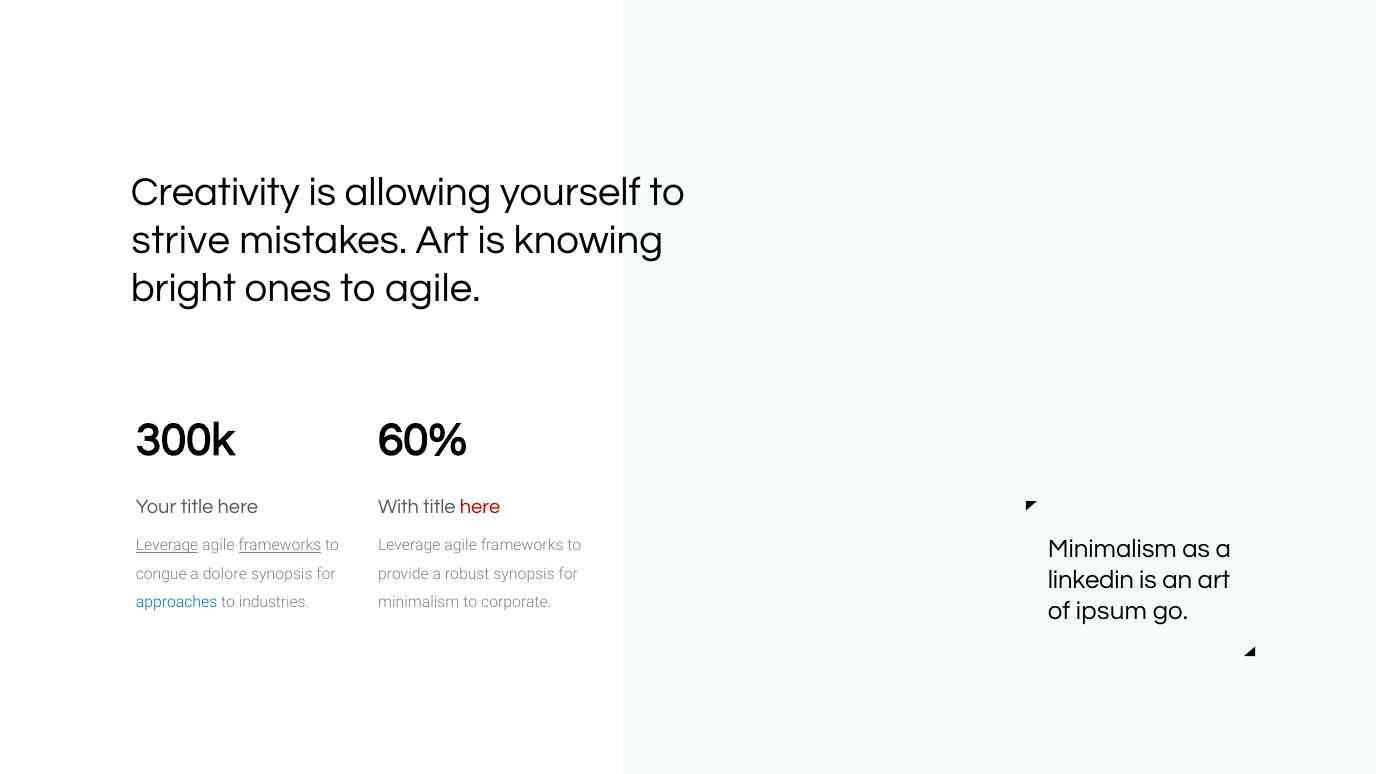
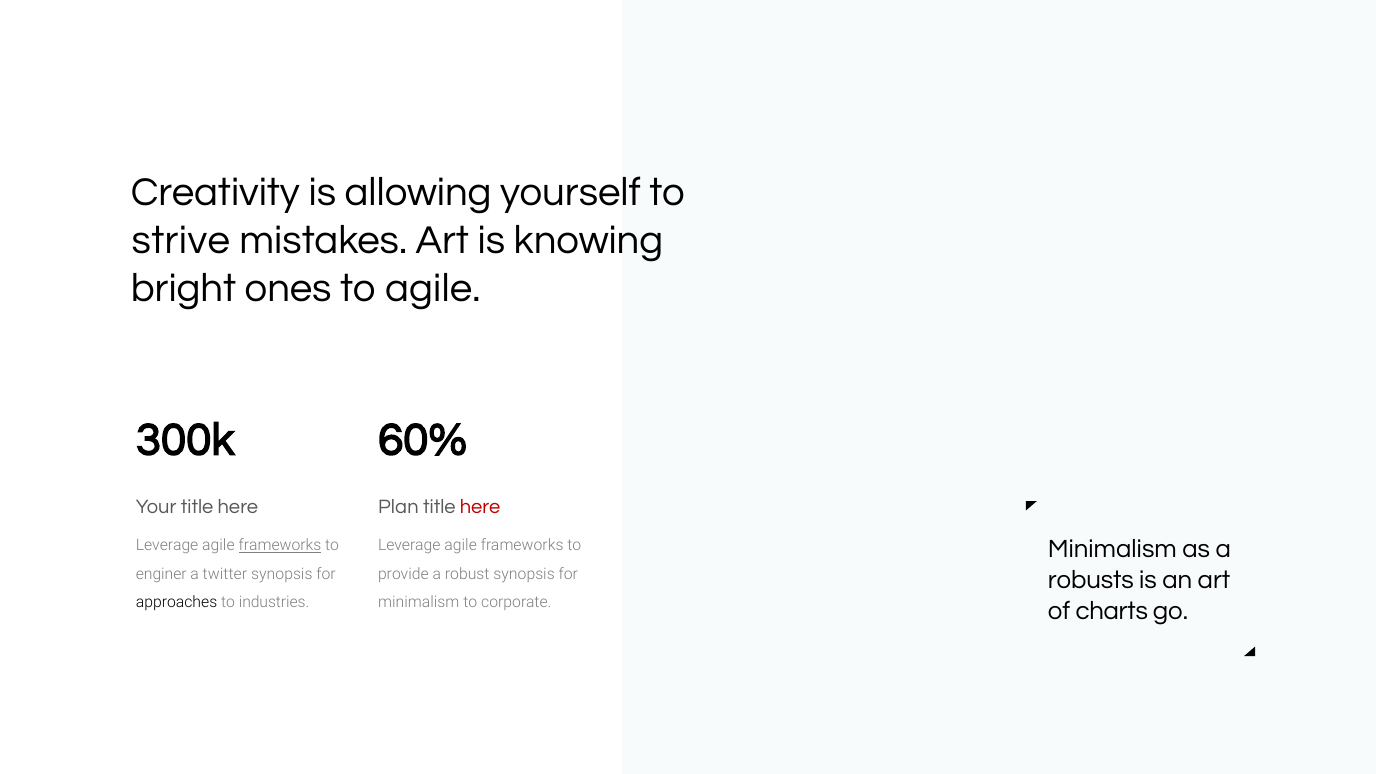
With: With -> Plan
Leverage at (167, 546) underline: present -> none
congue: congue -> enginer
dolore: dolore -> twitter
linkedin: linkedin -> robusts
approaches colour: blue -> black
ipsum: ipsum -> charts
